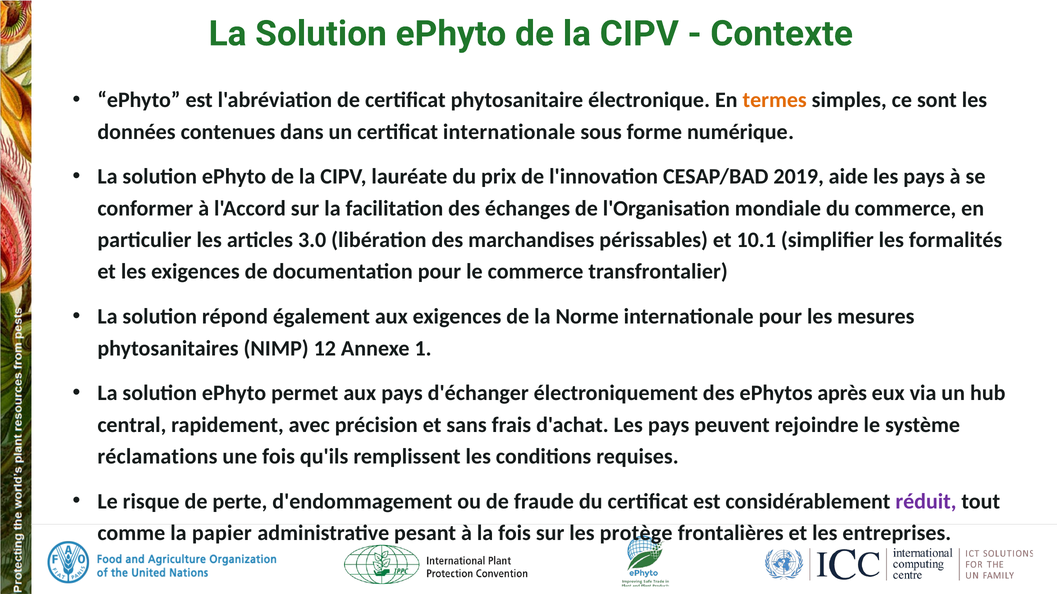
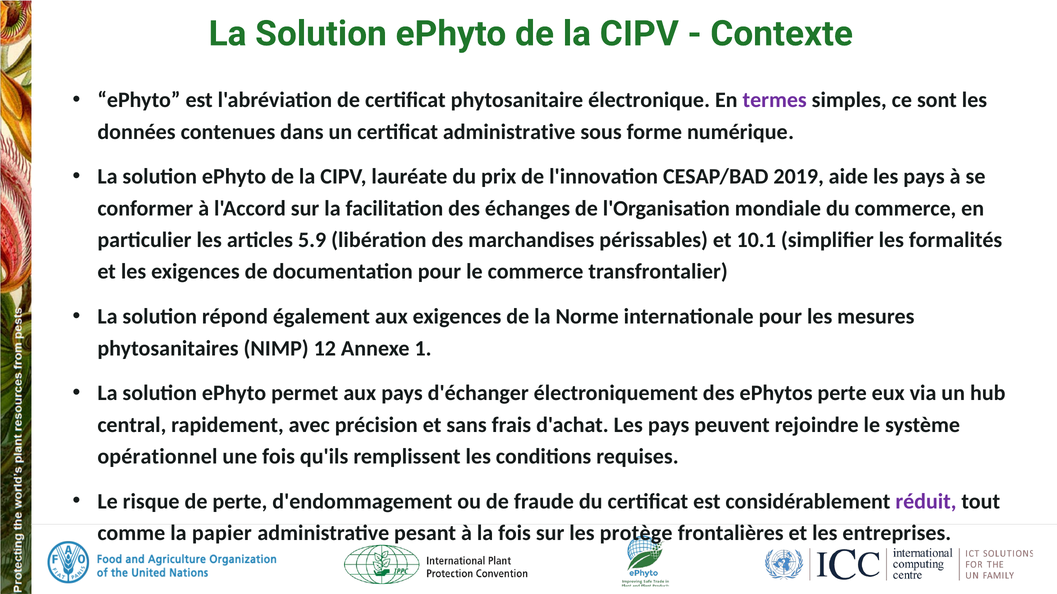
termes colour: orange -> purple
certificat internationale: internationale -> administrative
3.0: 3.0 -> 5.9
ePhytos après: après -> perte
réclamations: réclamations -> opérationnel
